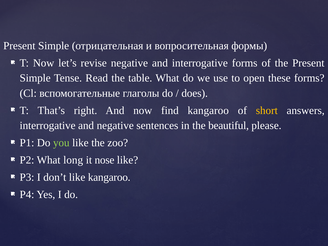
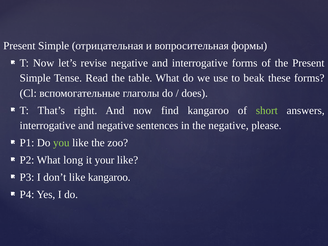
оpen: оpen -> beak
short colour: yellow -> light green
the beautiful: beautiful -> negative
nose: nose -> your
